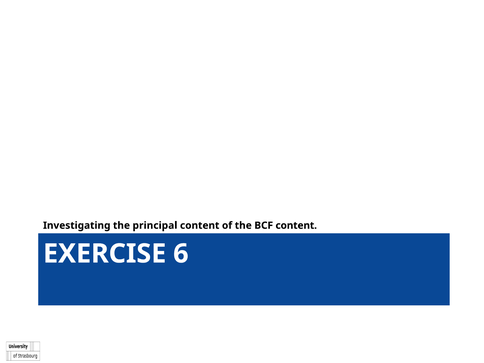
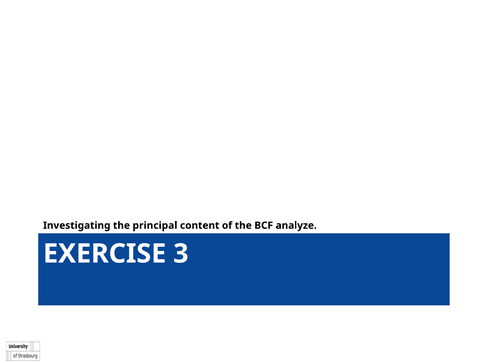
BCF content: content -> analyze
6: 6 -> 3
